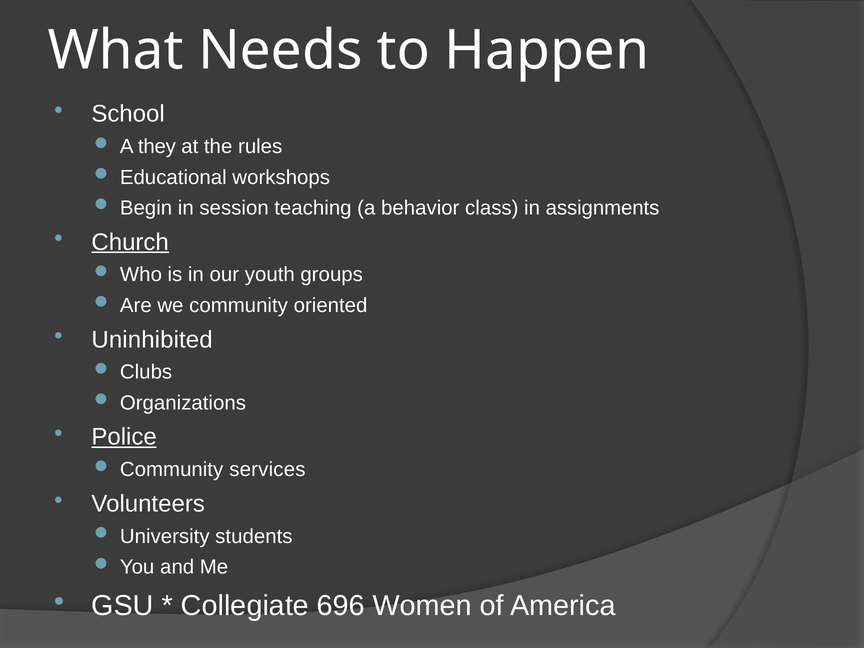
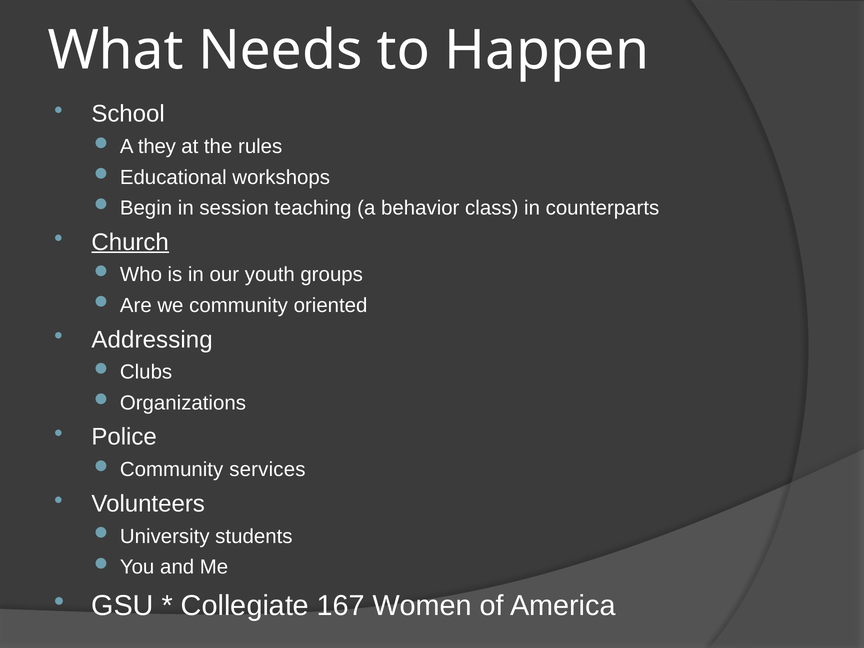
assignments: assignments -> counterparts
Uninhibited: Uninhibited -> Addressing
Police underline: present -> none
696: 696 -> 167
